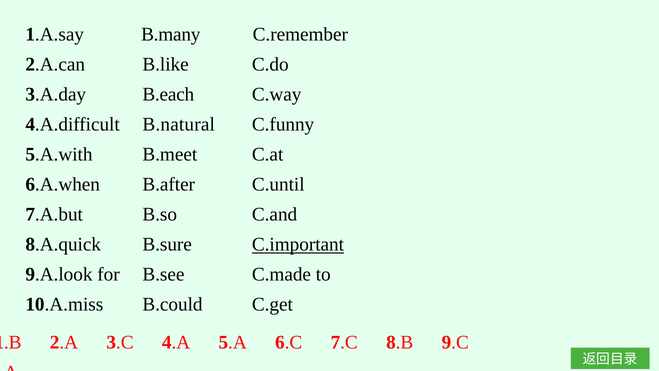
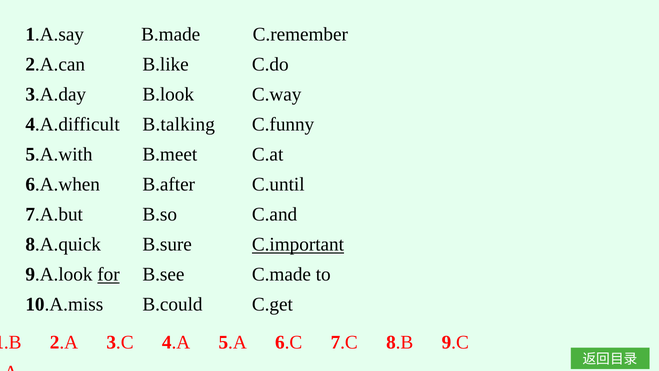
B.many: B.many -> B.made
B.each: B.each -> B.look
B.natural: B.natural -> B.talking
for underline: none -> present
